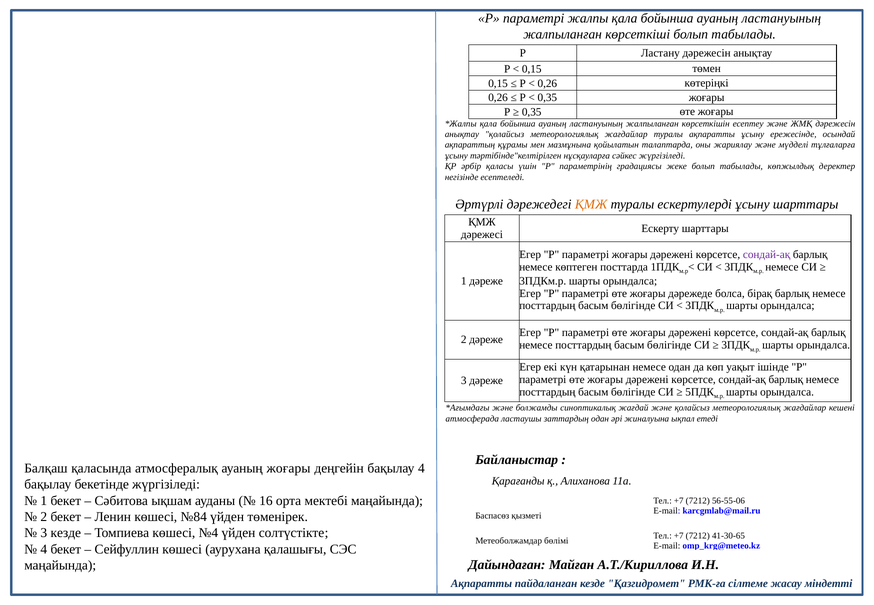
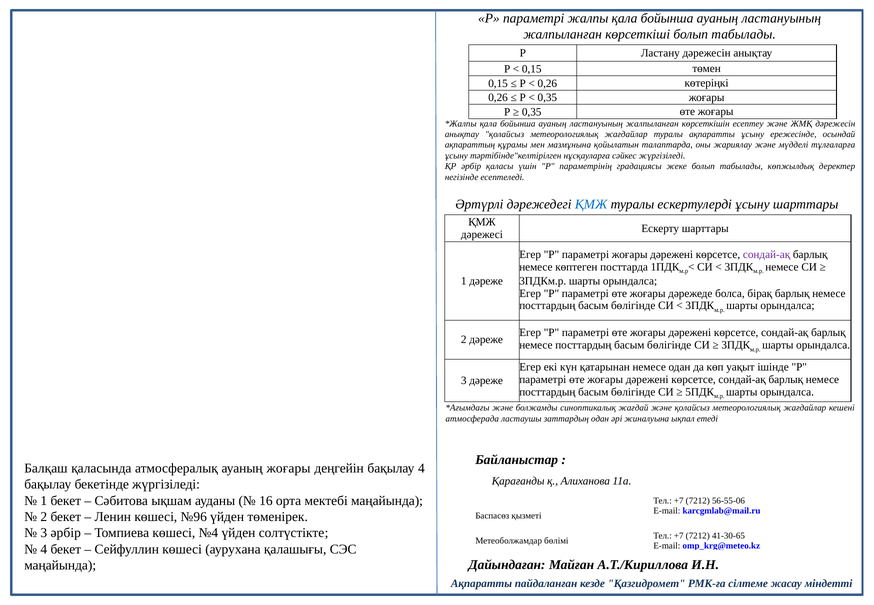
ҚМЖ at (591, 204) colour: orange -> blue
№84: №84 -> №96
3 кезде: кезде -> әрбір
